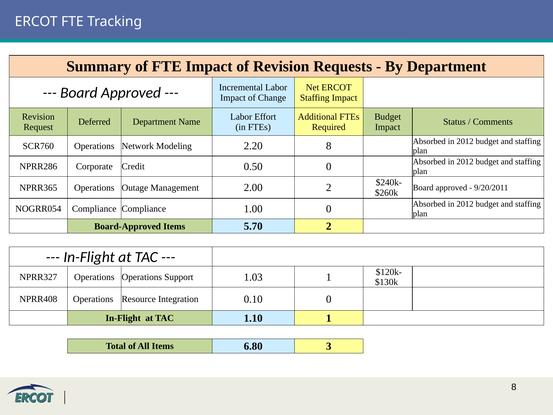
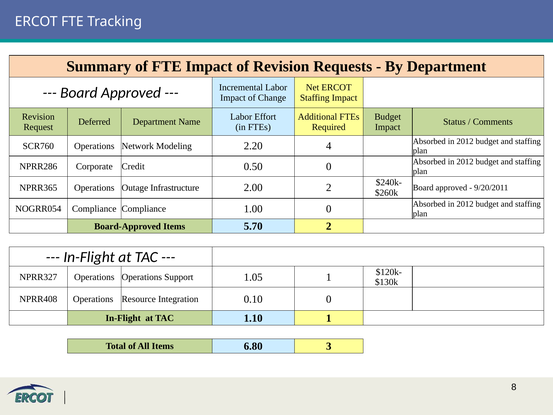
2.20 8: 8 -> 4
Management: Management -> Infrastructure
1.03: 1.03 -> 1.05
